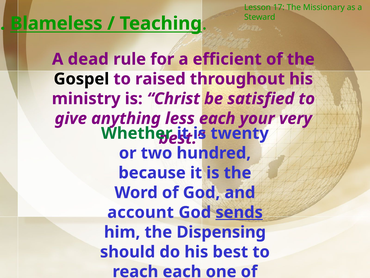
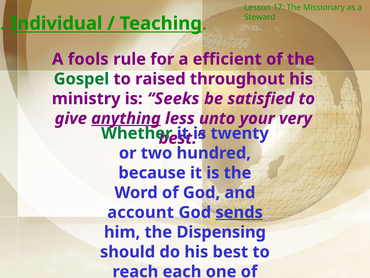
Blameless: Blameless -> Individual
dead: dead -> fools
Gospel colour: black -> green
Christ: Christ -> Seeks
anything underline: none -> present
less each: each -> unto
